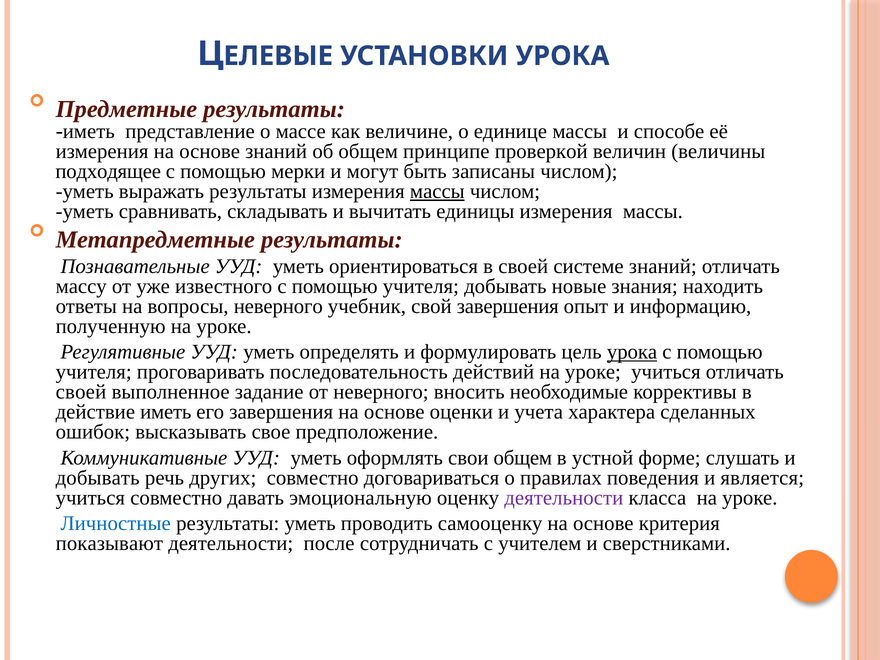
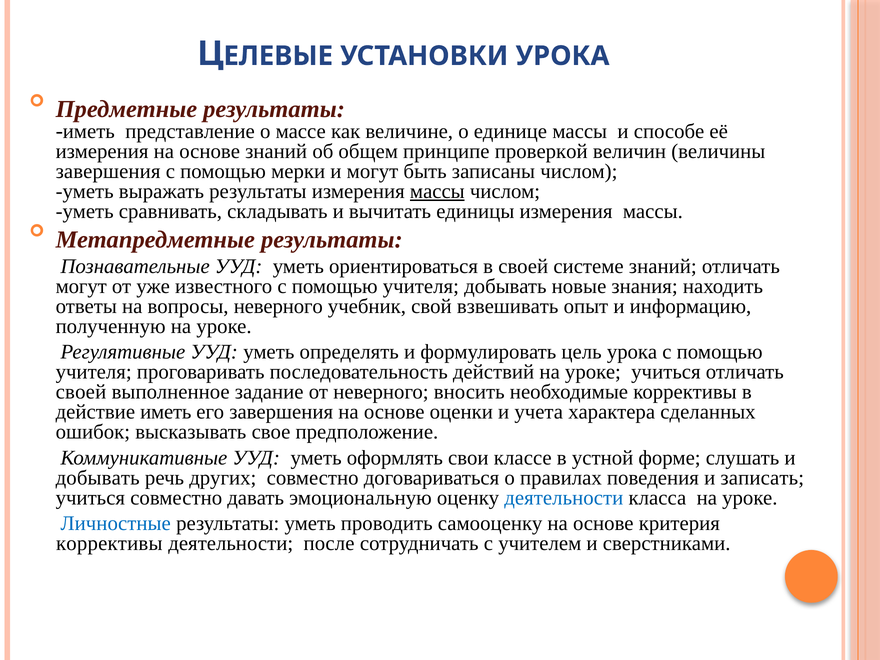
подходящее at (108, 171): подходящее -> завершения
массу at (81, 286): массу -> могут
свой завершения: завершения -> взвешивать
урока at (632, 352) underline: present -> none
свои общем: общем -> классе
является: является -> записать
деятельности at (564, 498) colour: purple -> blue
показывают at (109, 543): показывают -> коррективы
